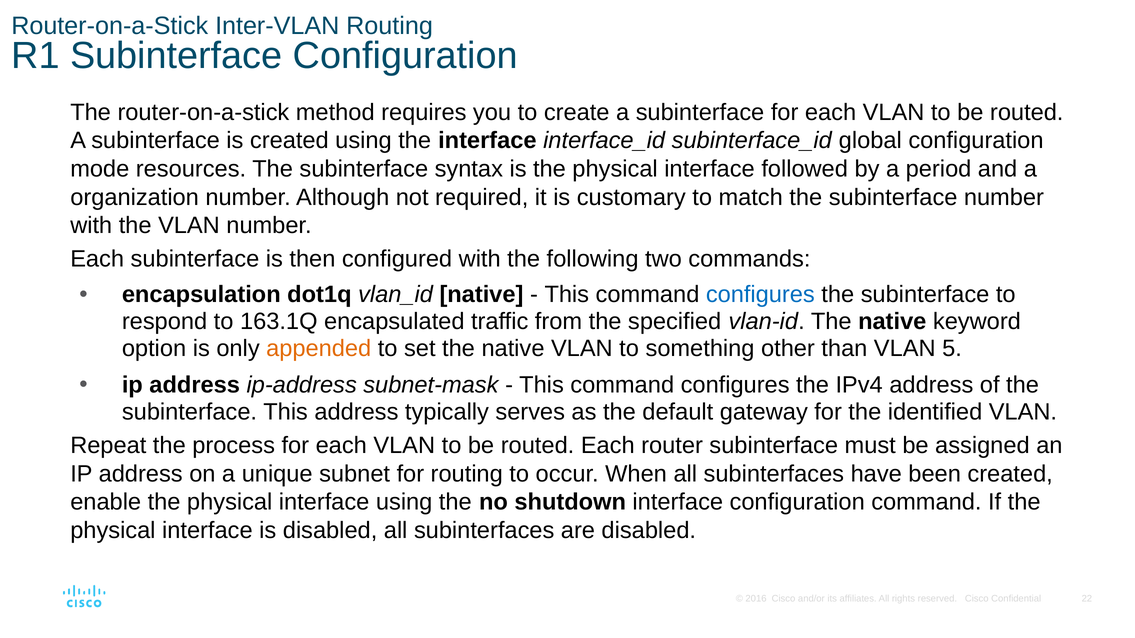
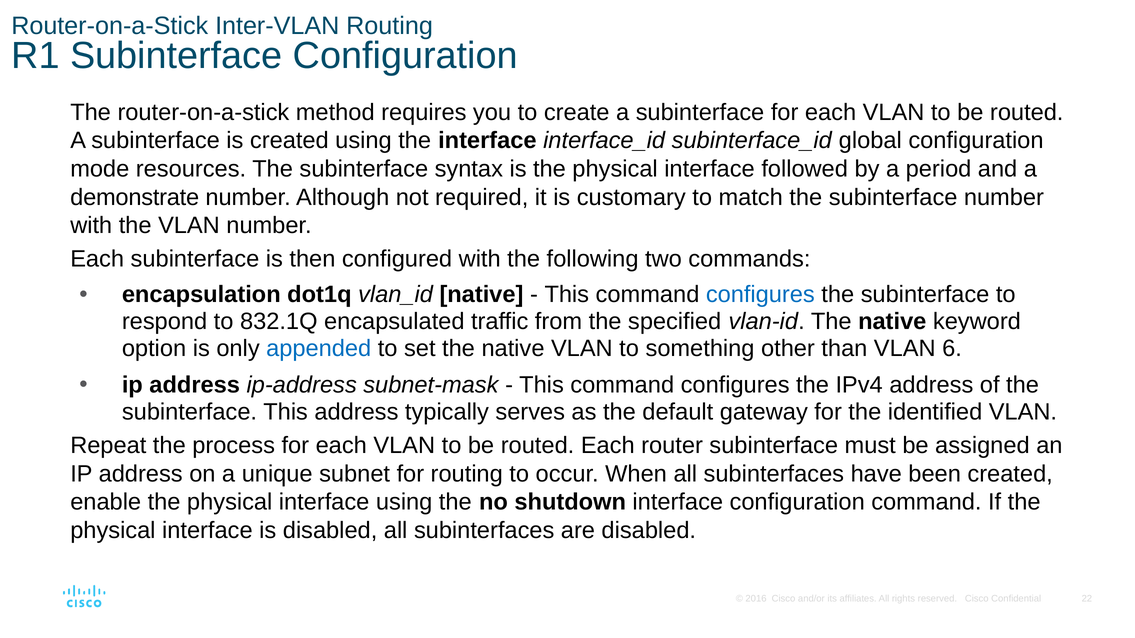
organization: organization -> demonstrate
163.1Q: 163.1Q -> 832.1Q
appended colour: orange -> blue
5: 5 -> 6
